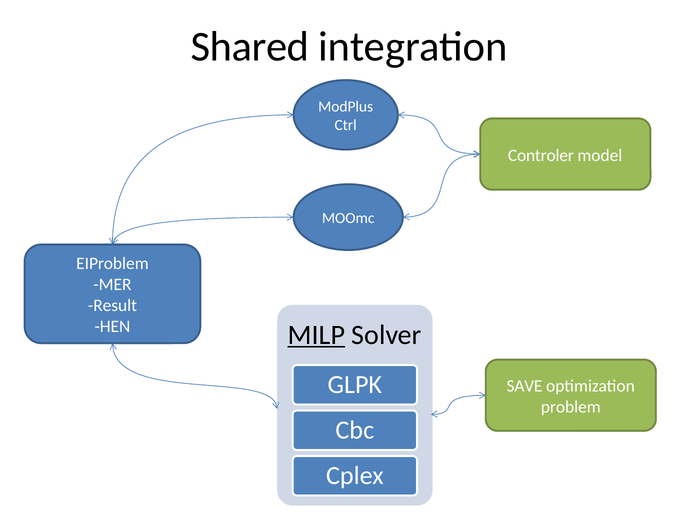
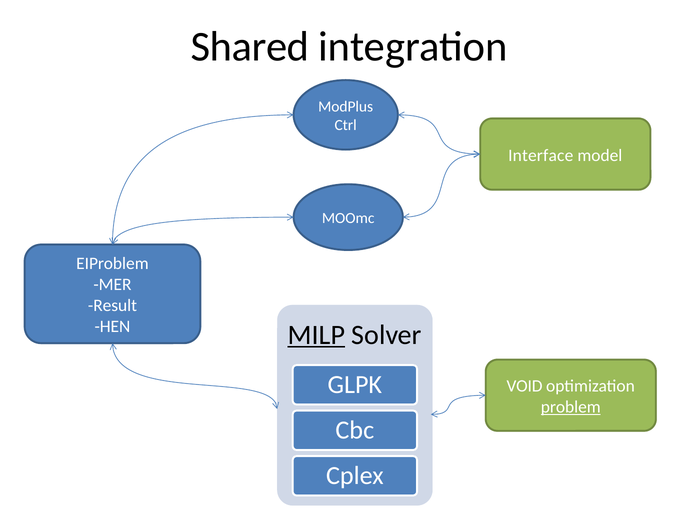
Controler: Controler -> Interface
SAVE: SAVE -> VOID
problem underline: none -> present
